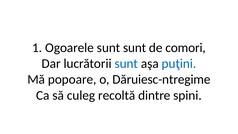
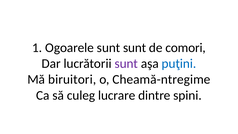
sunt at (126, 64) colour: blue -> purple
popoare: popoare -> biruitori
Dăruiesc-ntregime: Dăruiesc-ntregime -> Cheamă-ntregime
recoltă: recoltă -> lucrare
